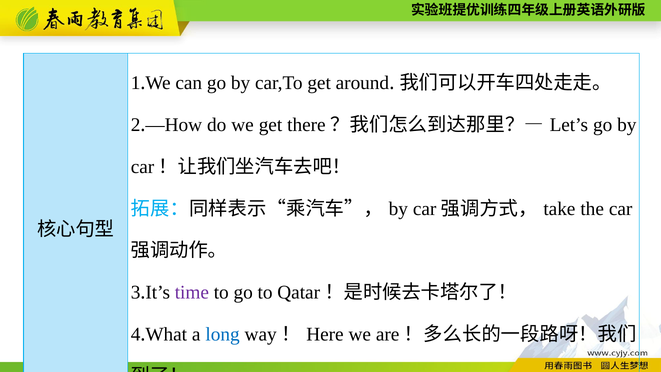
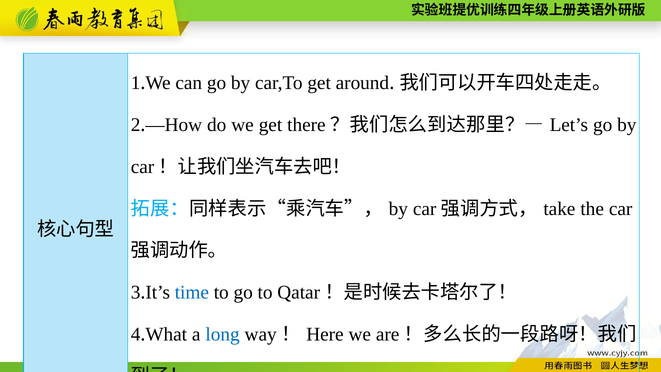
time colour: purple -> blue
